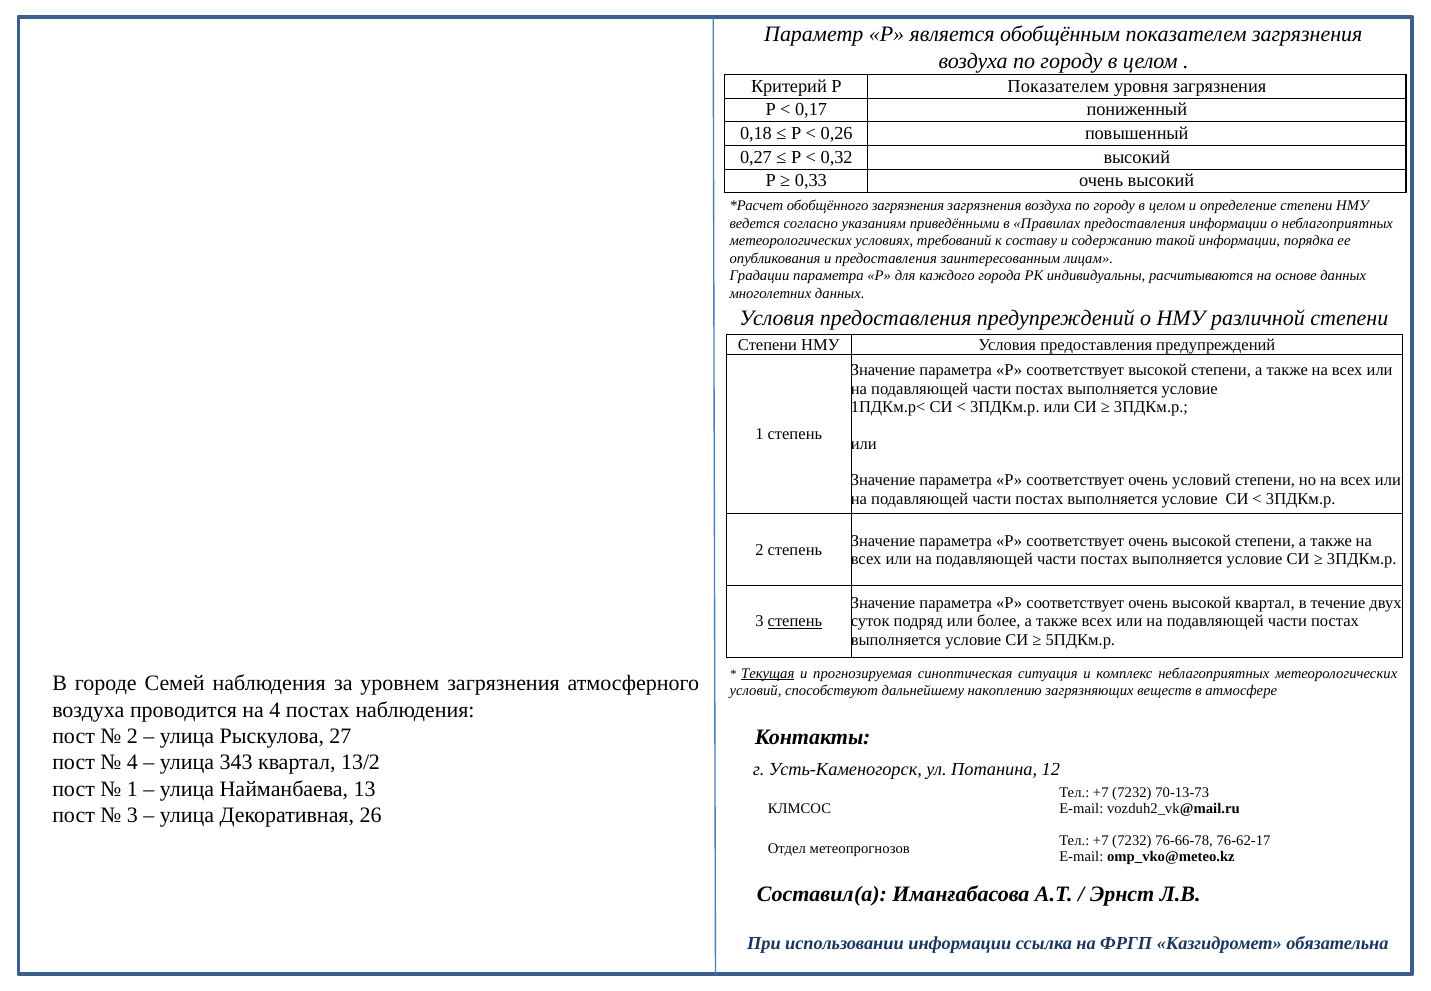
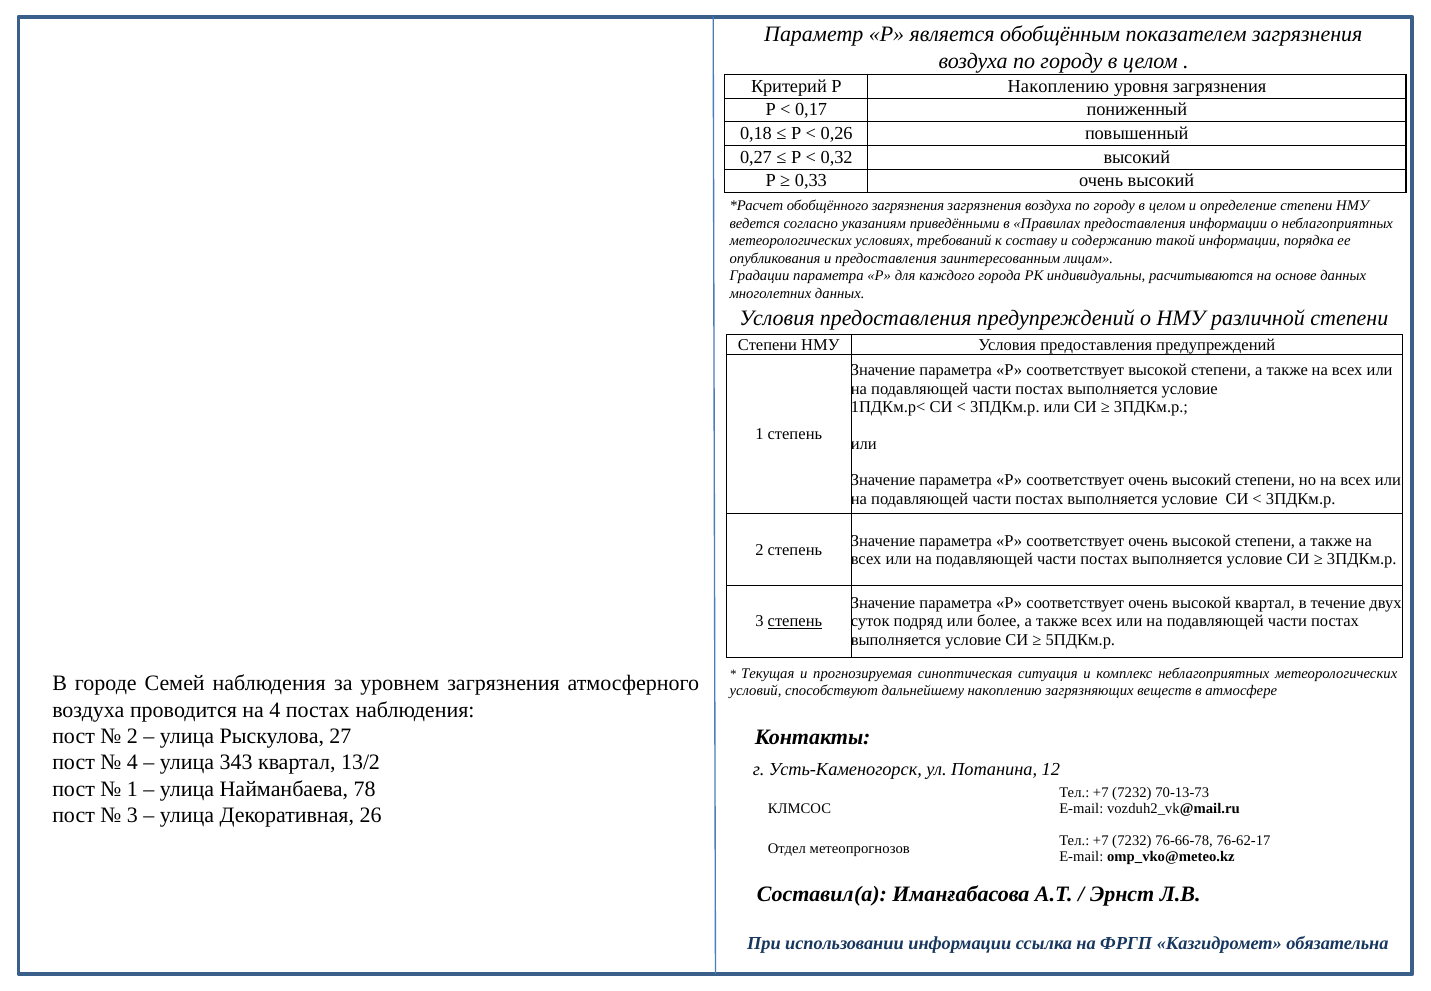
Р Показателем: Показателем -> Накоплению
соответствует очень условий: условий -> высокий
Текущая underline: present -> none
13: 13 -> 78
